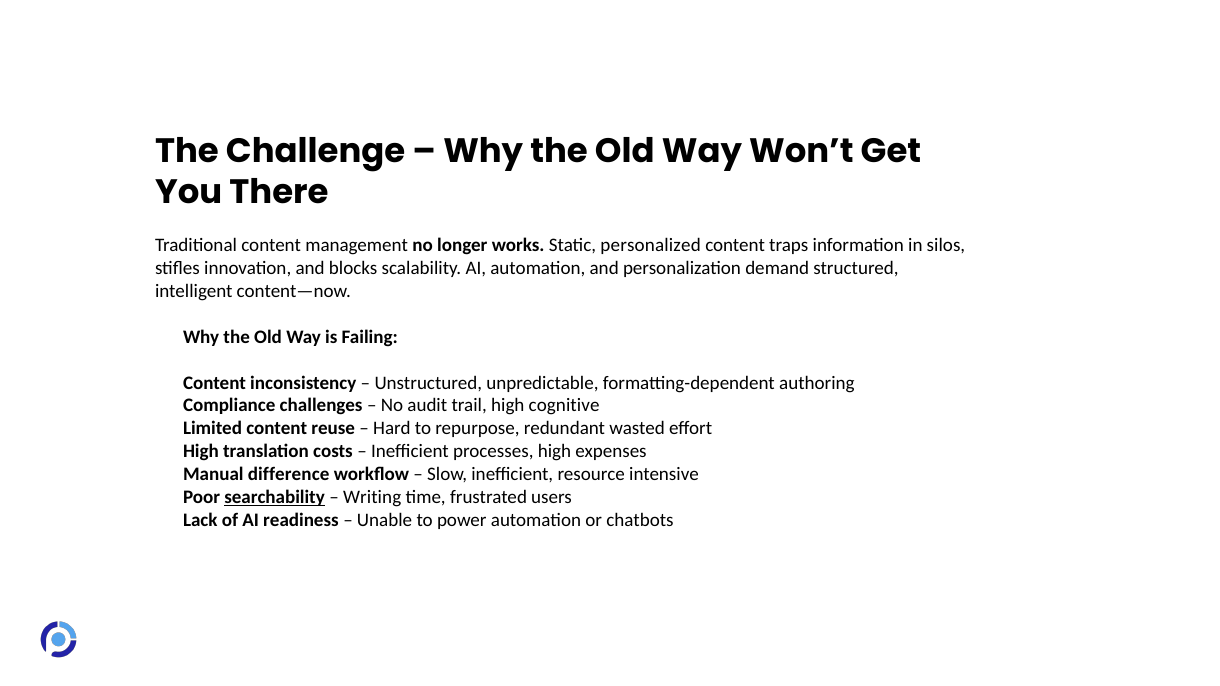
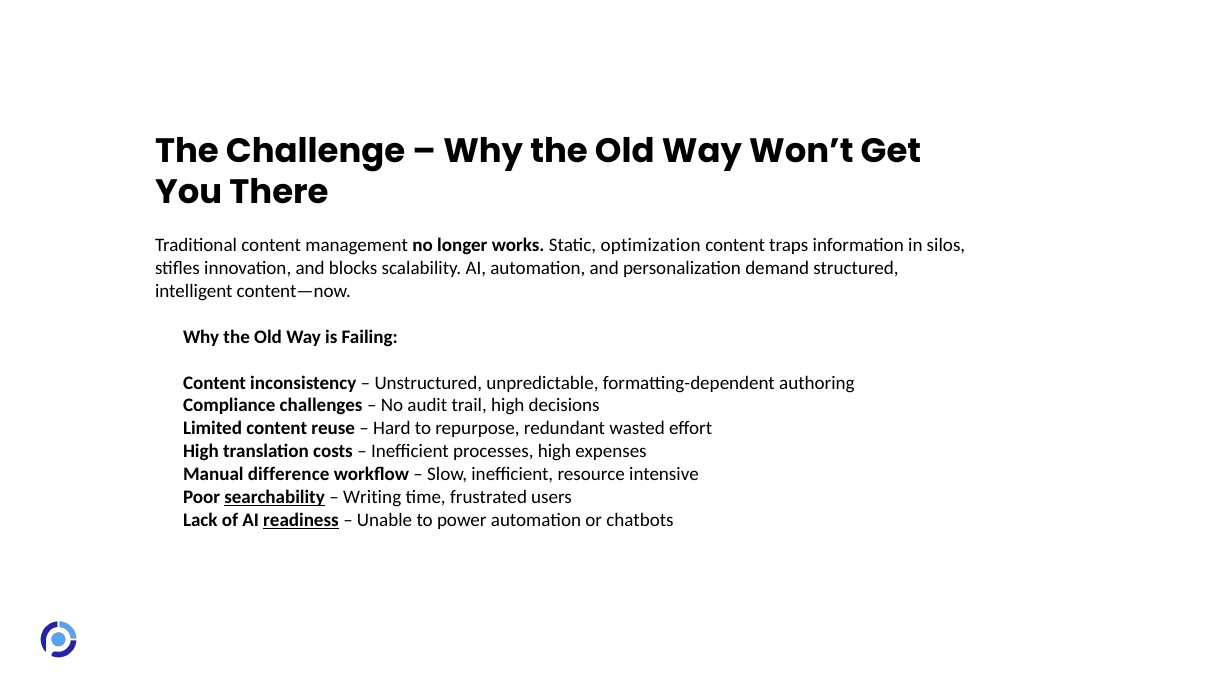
personalized: personalized -> optimization
cognitive: cognitive -> decisions
readiness underline: none -> present
